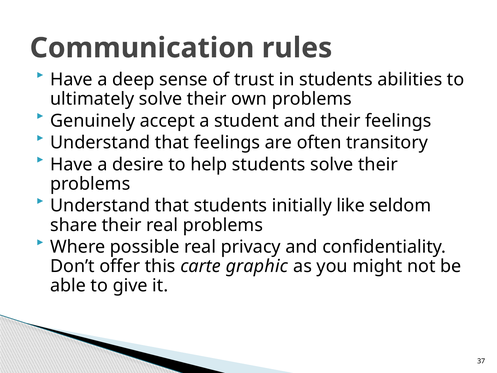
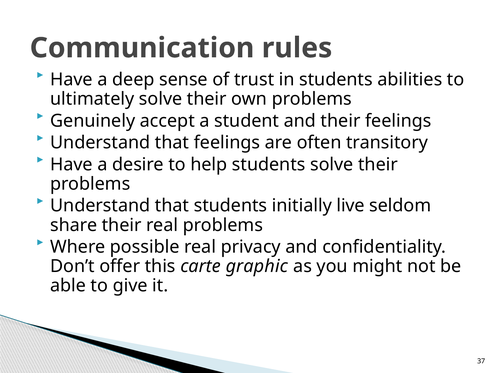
like: like -> live
